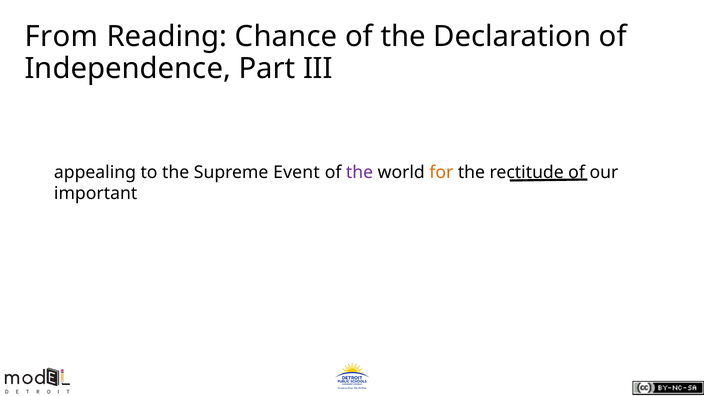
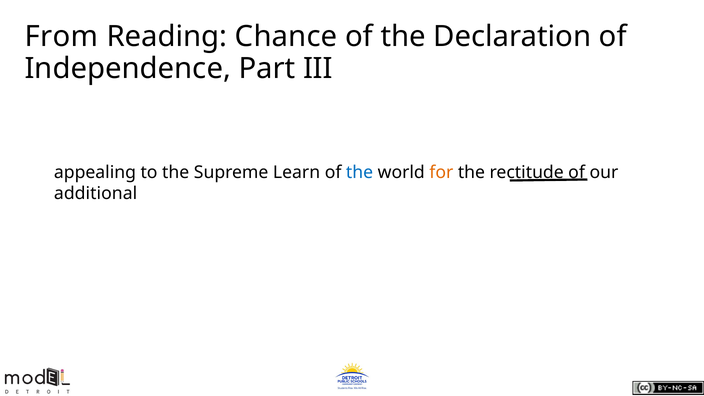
Event: Event -> Learn
the at (360, 172) colour: purple -> blue
important: important -> additional
